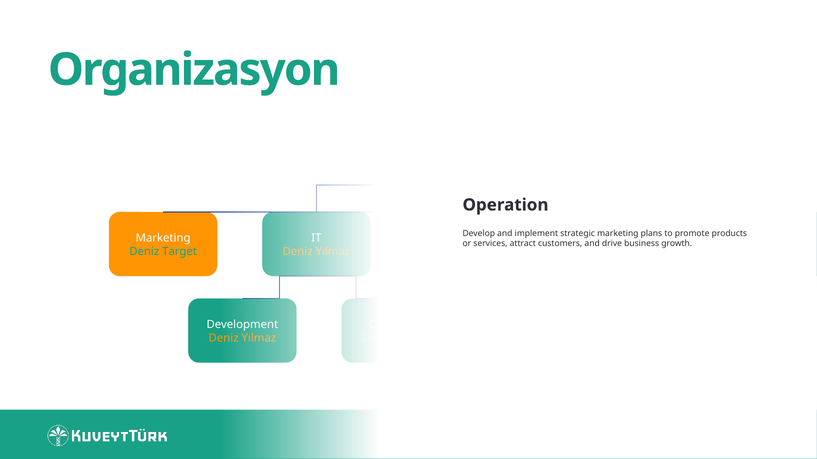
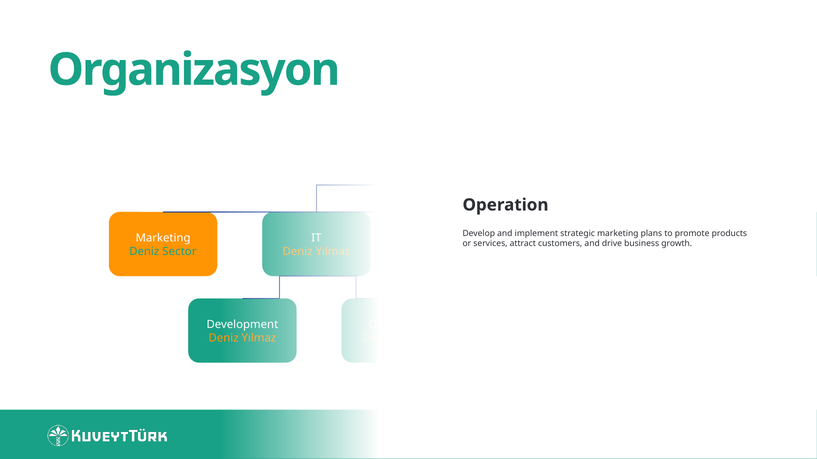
Target: Target -> Sector
